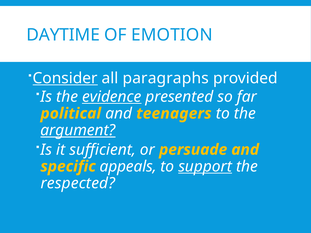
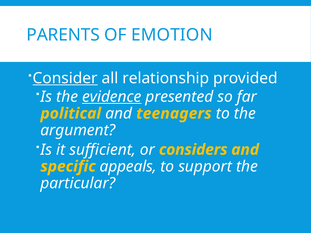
DAYTIME: DAYTIME -> PARENTS
paragraphs: paragraphs -> relationship
argument underline: present -> none
persuade: persuade -> considers
support underline: present -> none
respected: respected -> particular
